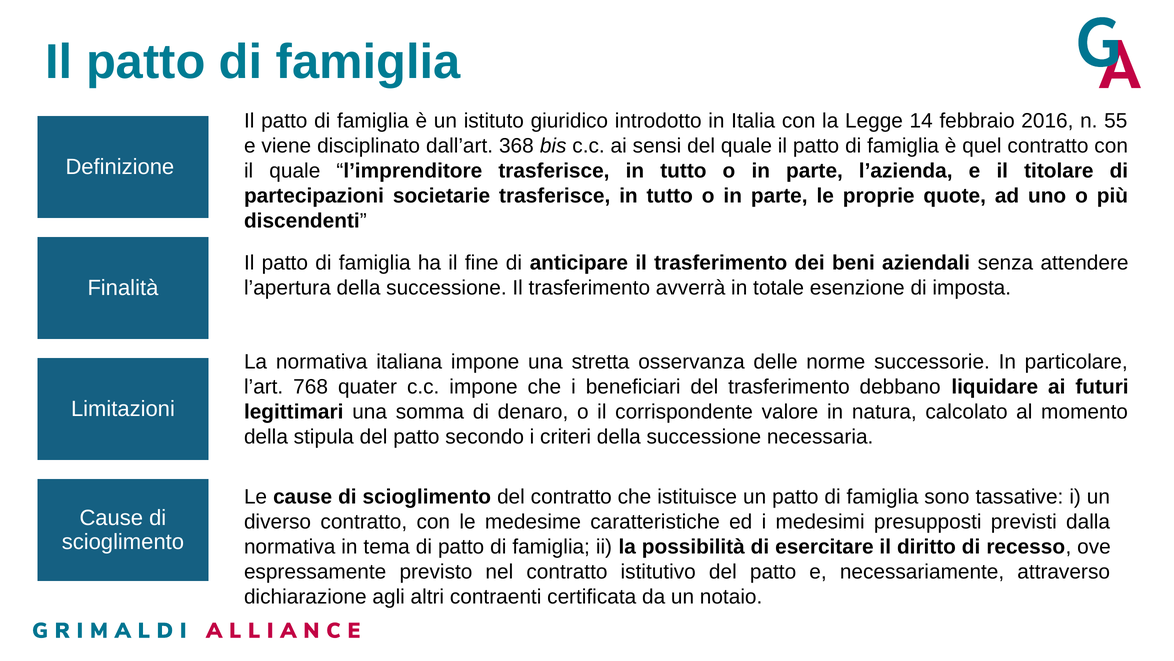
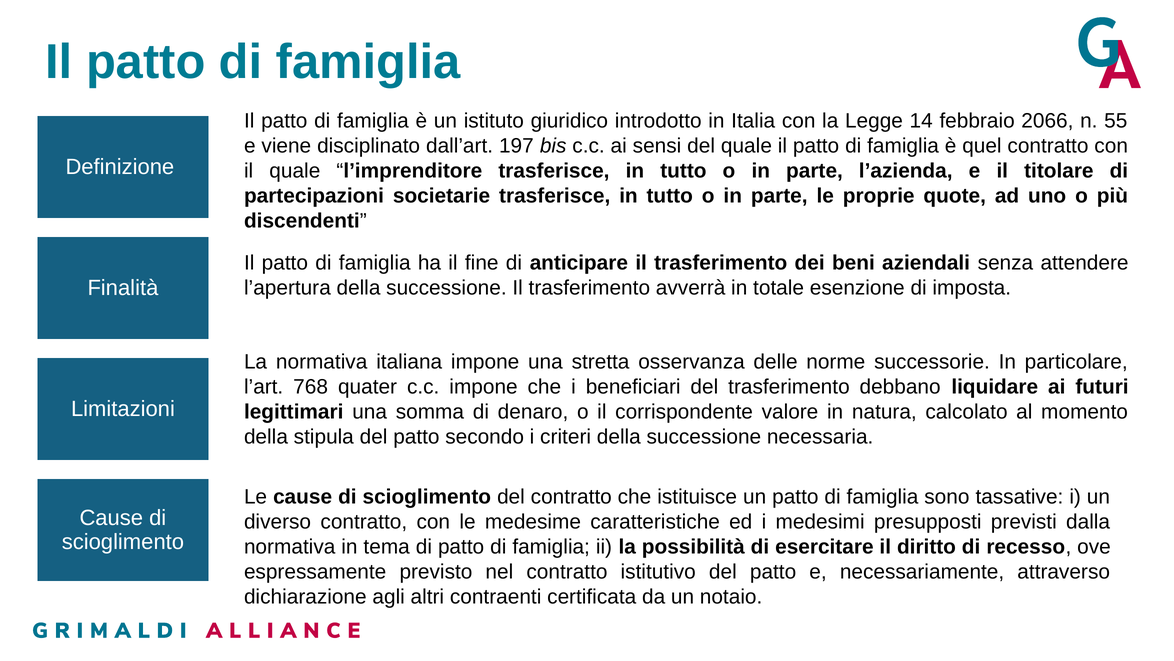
2016: 2016 -> 2066
368: 368 -> 197
